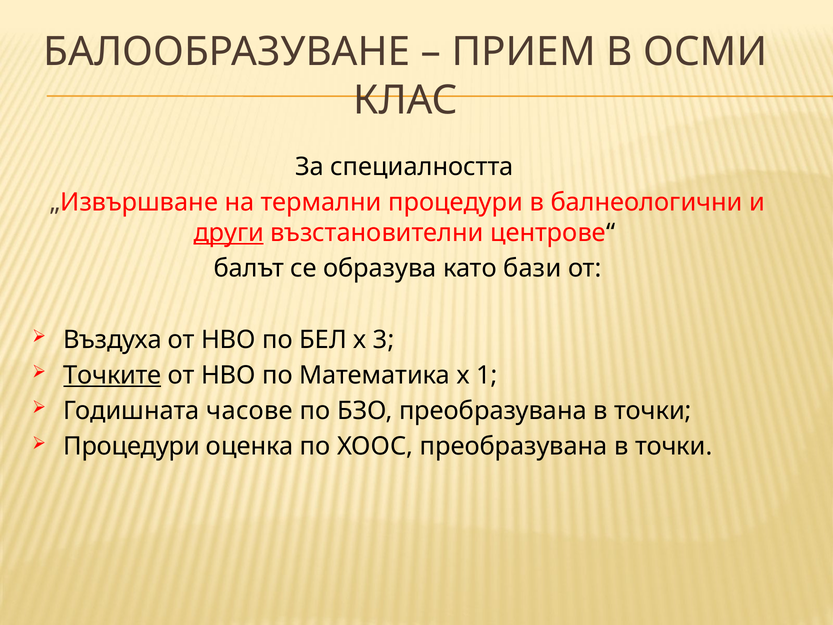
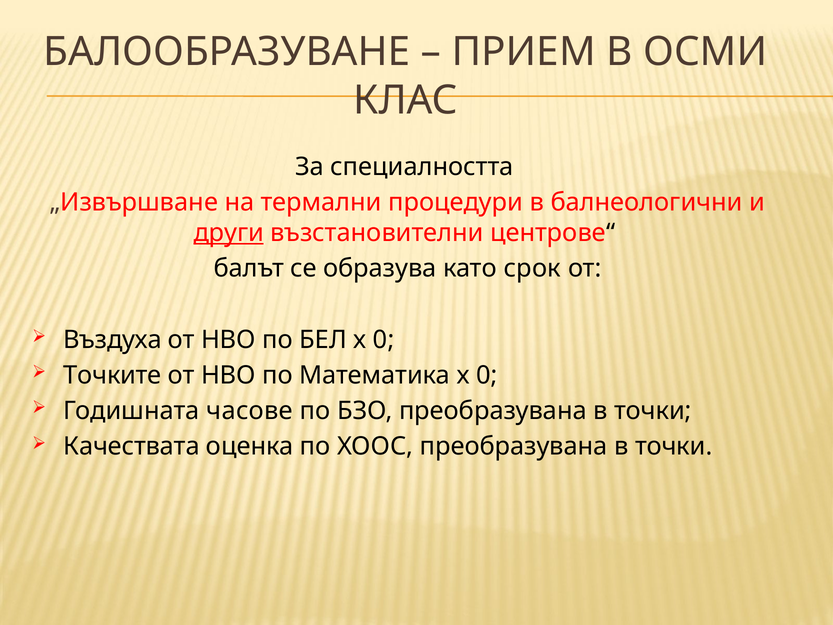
бази: бази -> срок
БЕЛ х 3: 3 -> 0
Точките underline: present -> none
Математика х 1: 1 -> 0
Процедури at (132, 446): Процедури -> Качествата
